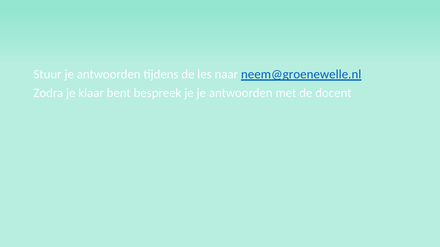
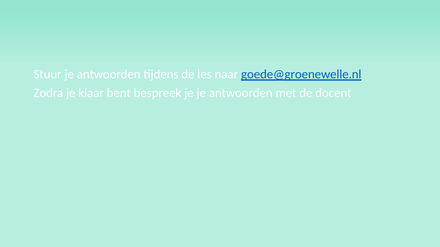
neem@groenewelle.nl: neem@groenewelle.nl -> goede@groenewelle.nl
